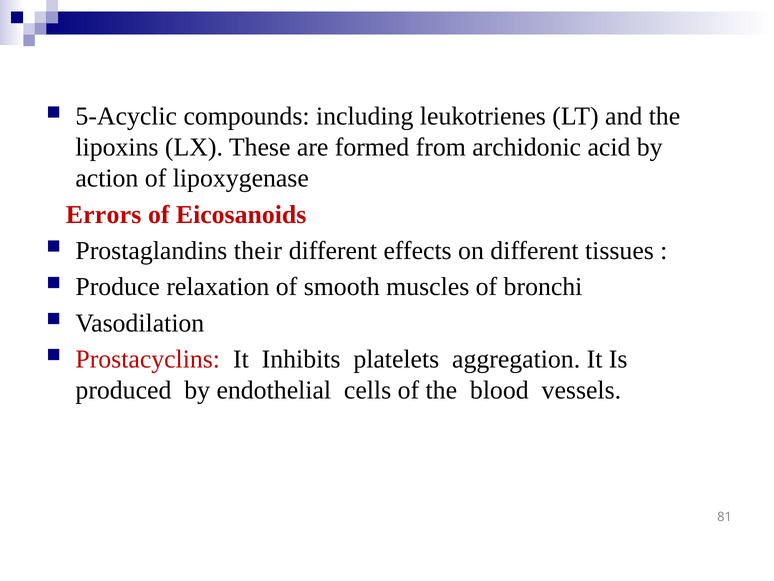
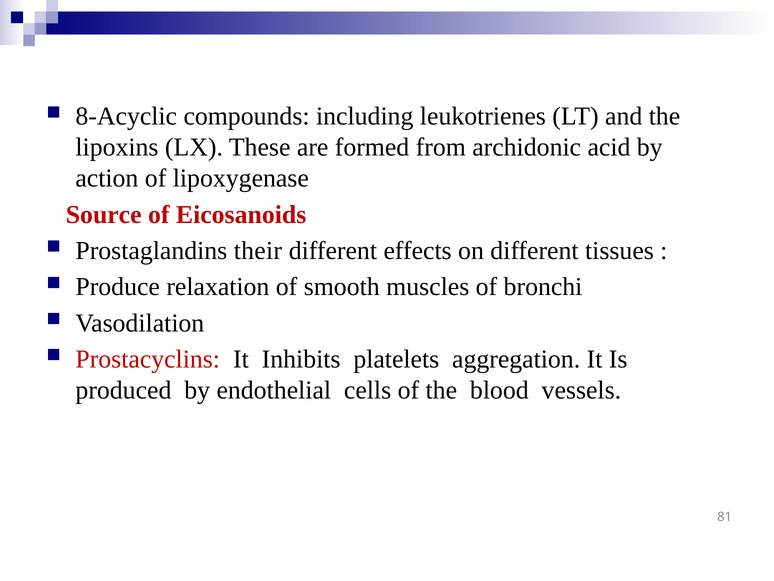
5-Acyclic: 5-Acyclic -> 8-Acyclic
Errors: Errors -> Source
